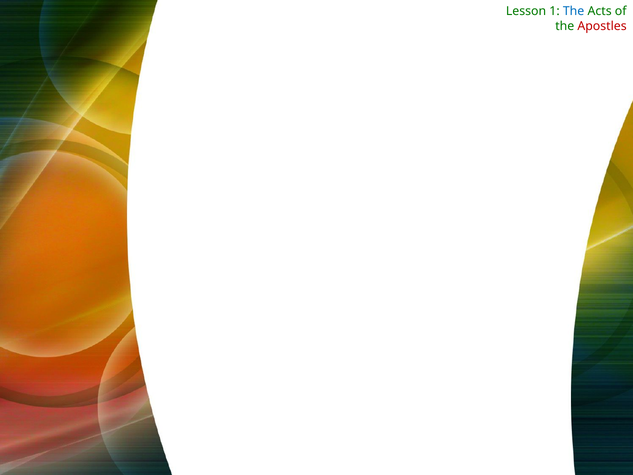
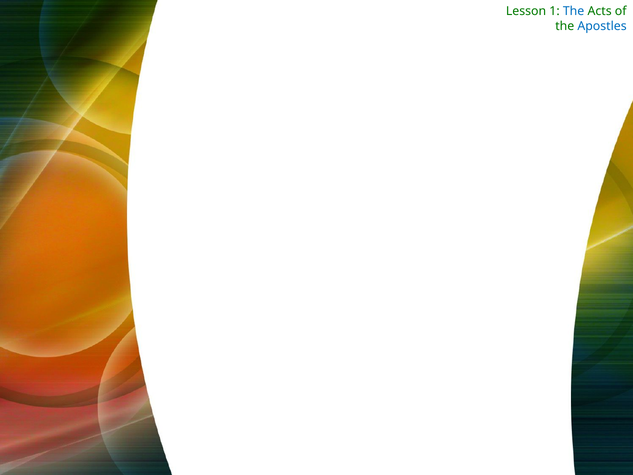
Apostles colour: red -> blue
